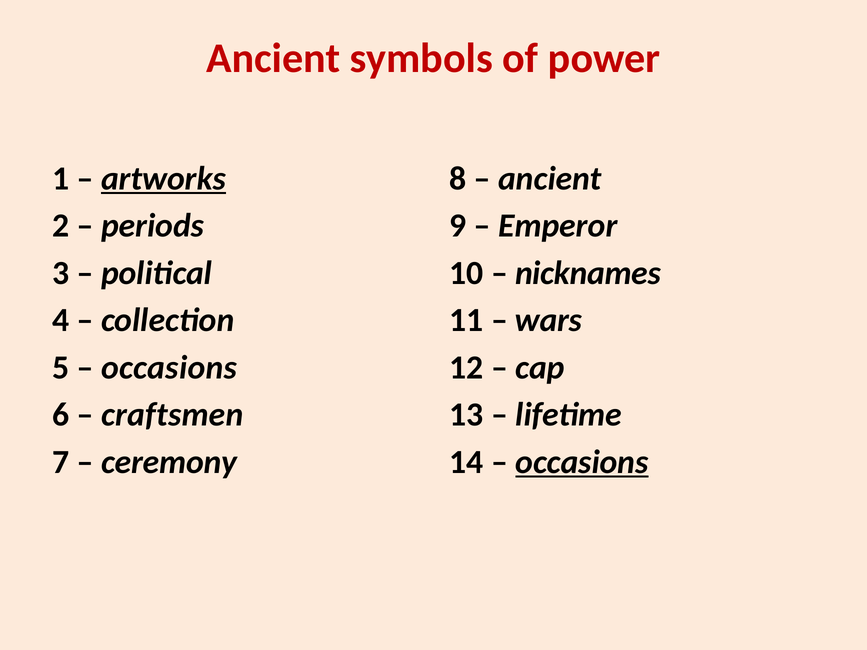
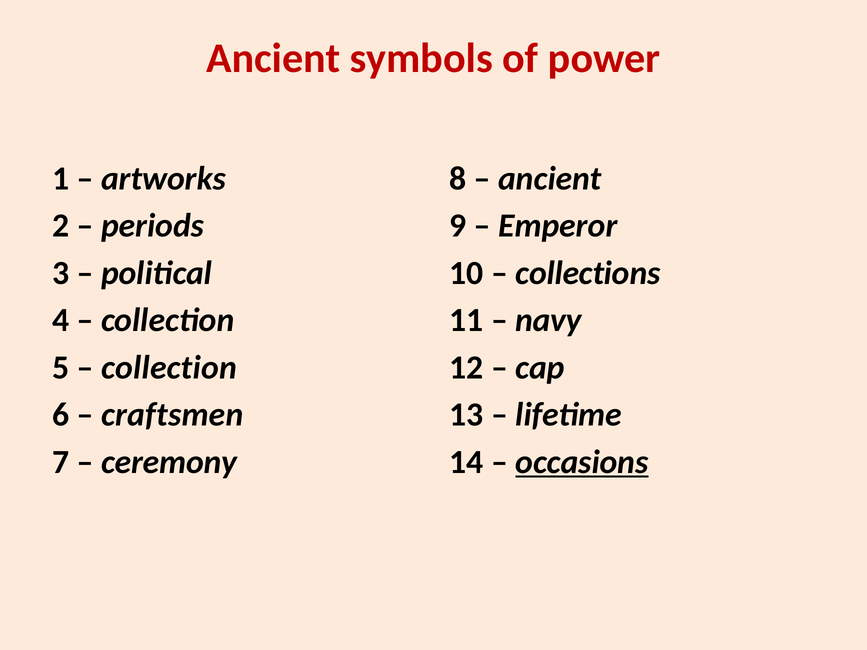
artworks underline: present -> none
nicknames: nicknames -> collections
wars: wars -> navy
occasions at (169, 368): occasions -> collection
